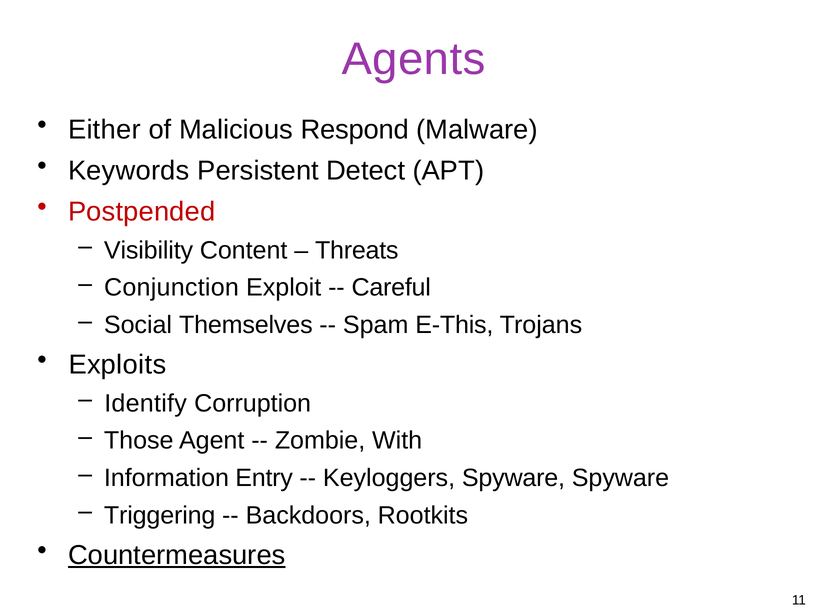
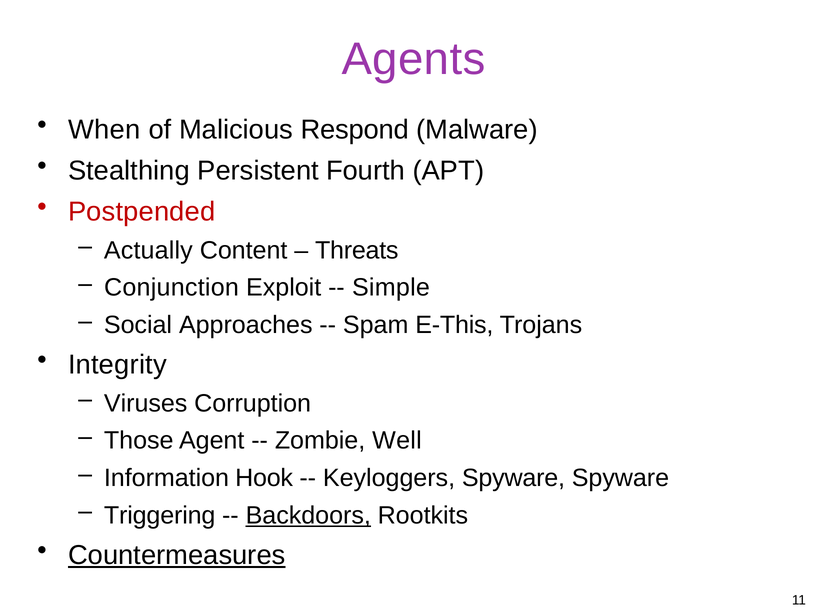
Either: Either -> When
Keywords: Keywords -> Stealthing
Detect: Detect -> Fourth
Visibility: Visibility -> Actually
Careful: Careful -> Simple
Themselves: Themselves -> Approaches
Exploits: Exploits -> Integrity
Identify: Identify -> Viruses
With: With -> Well
Entry: Entry -> Hook
Backdoors underline: none -> present
